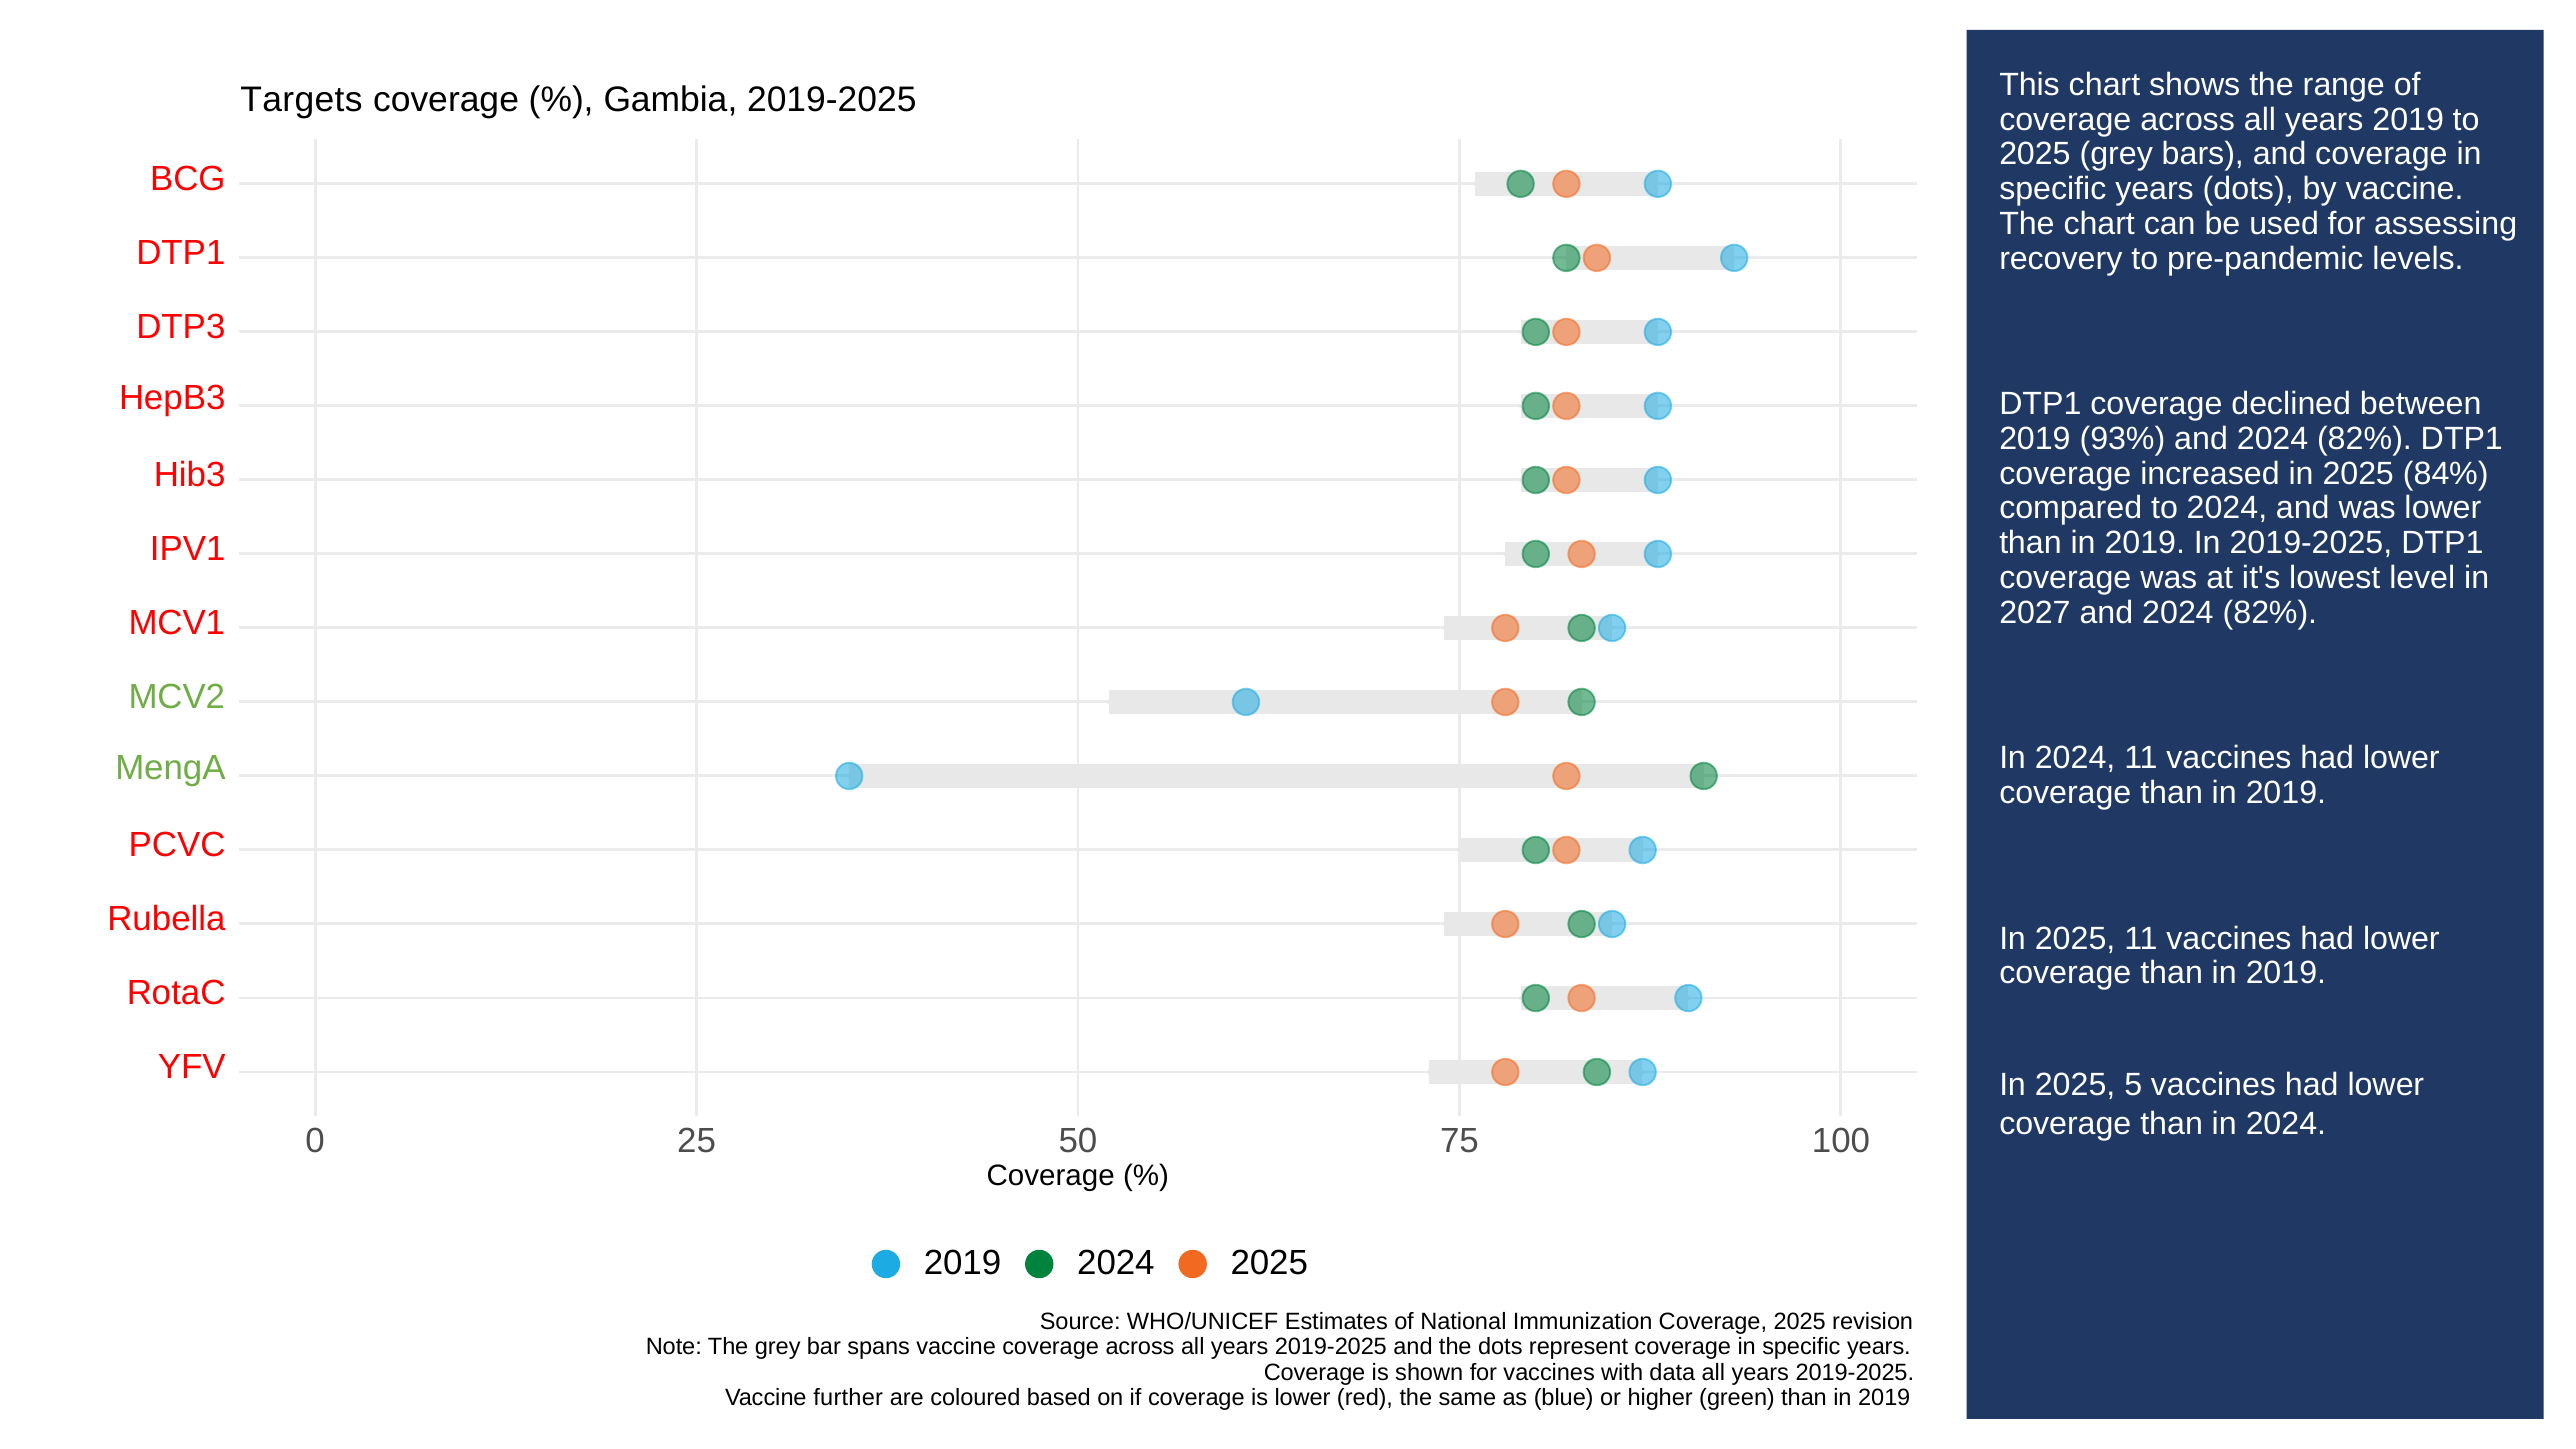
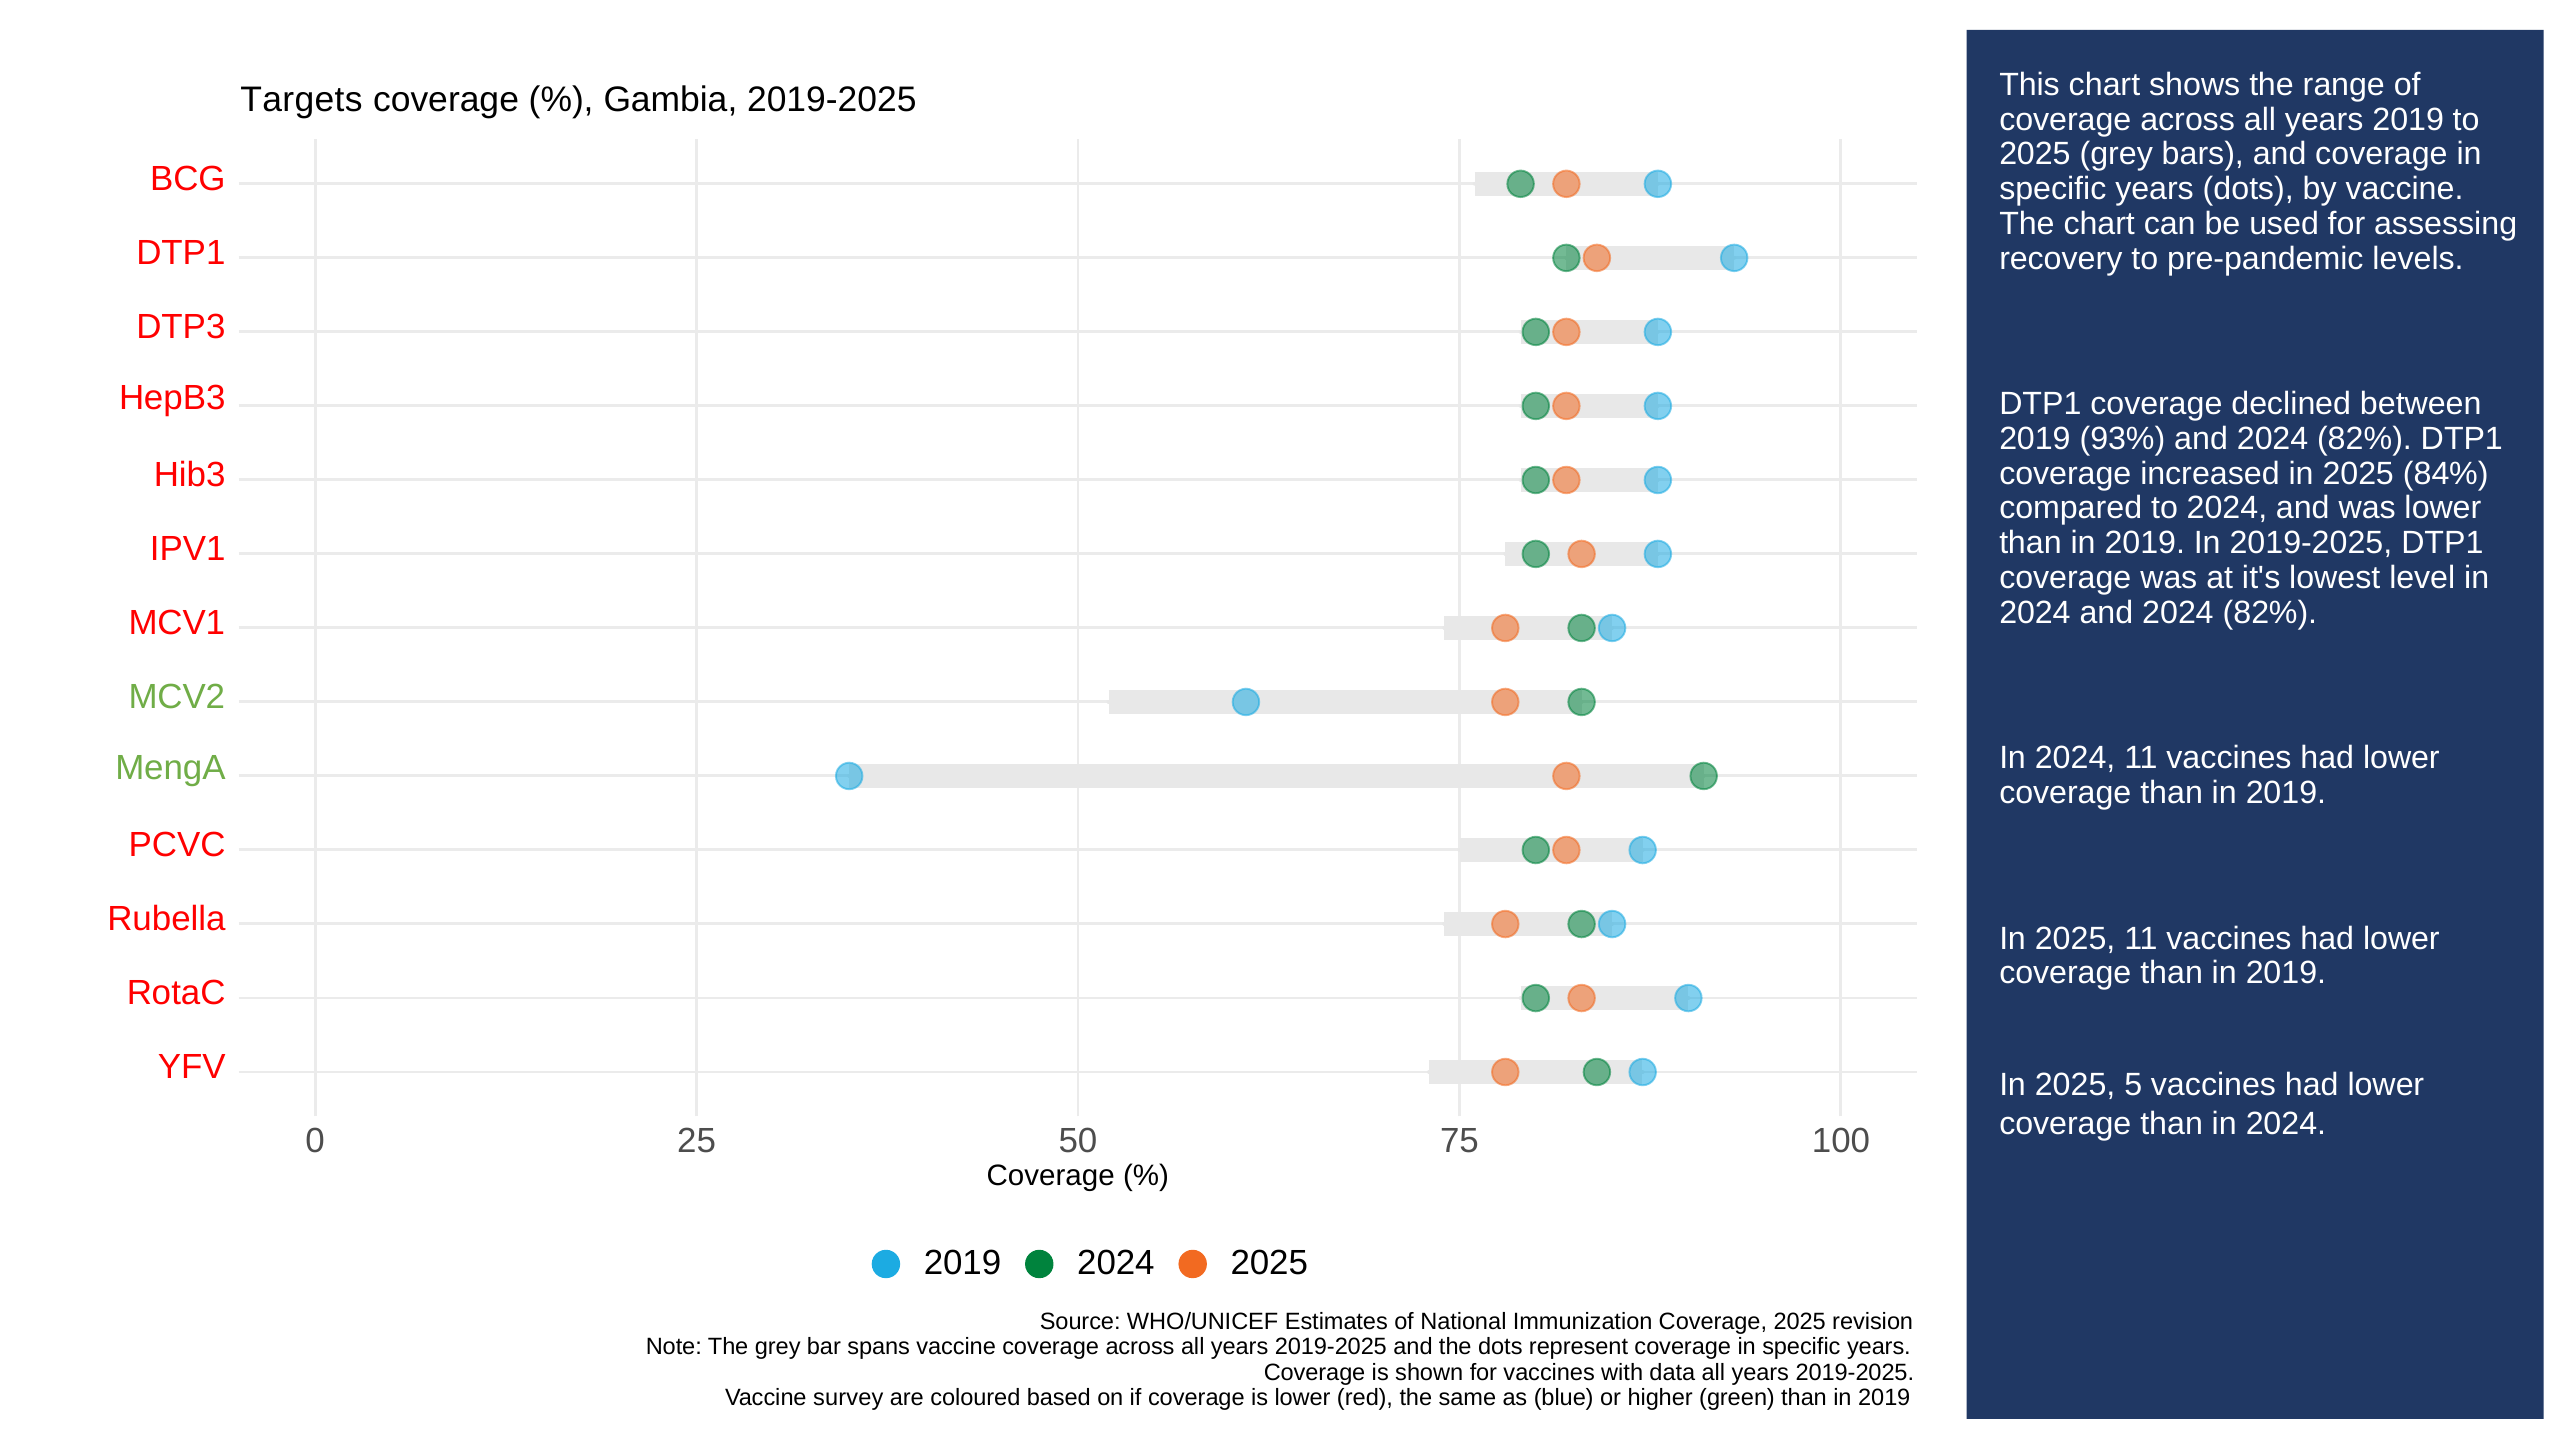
2027 at (2035, 613): 2027 -> 2024
further: further -> survey
